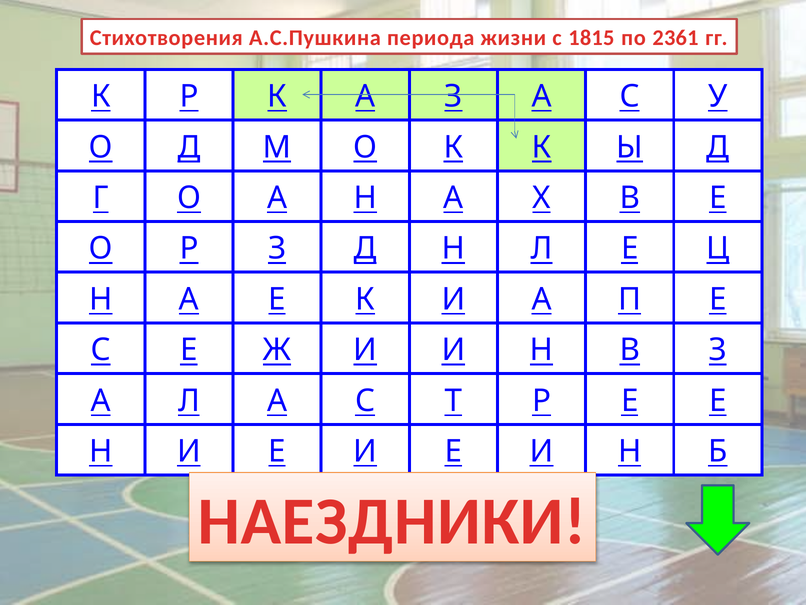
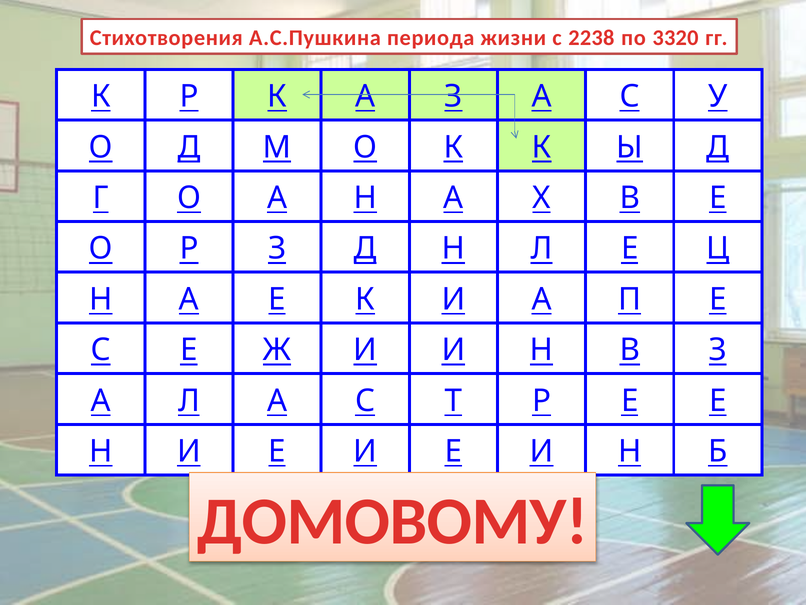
1815: 1815 -> 2238
2361: 2361 -> 3320
НАЕЗДНИКИ: НАЕЗДНИКИ -> ДОМОВОМУ
